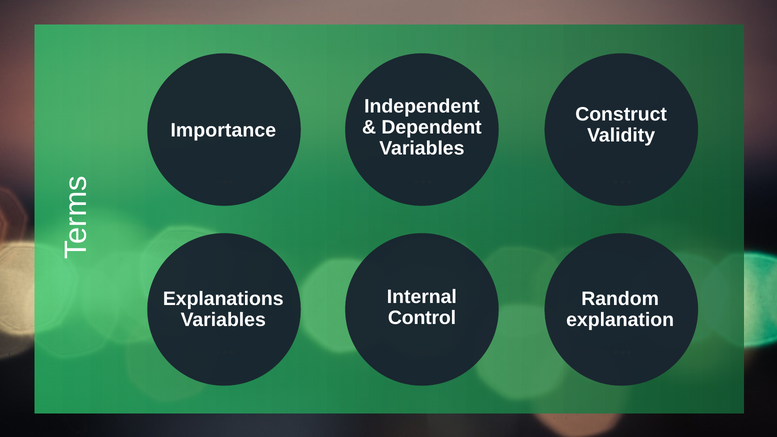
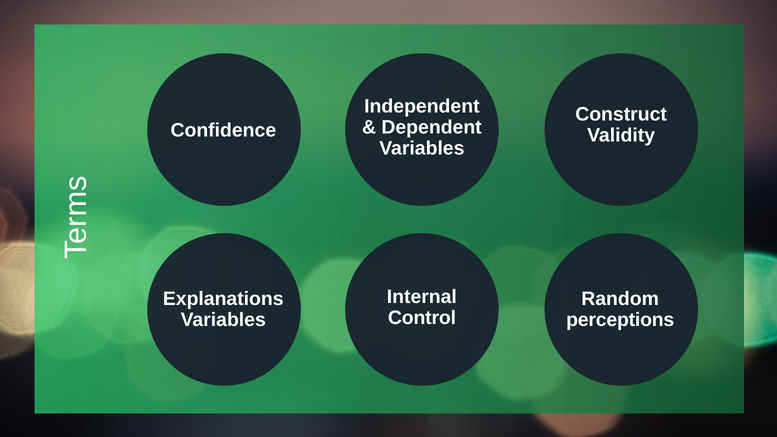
Importance: Importance -> Confidence
explanation: explanation -> perceptions
